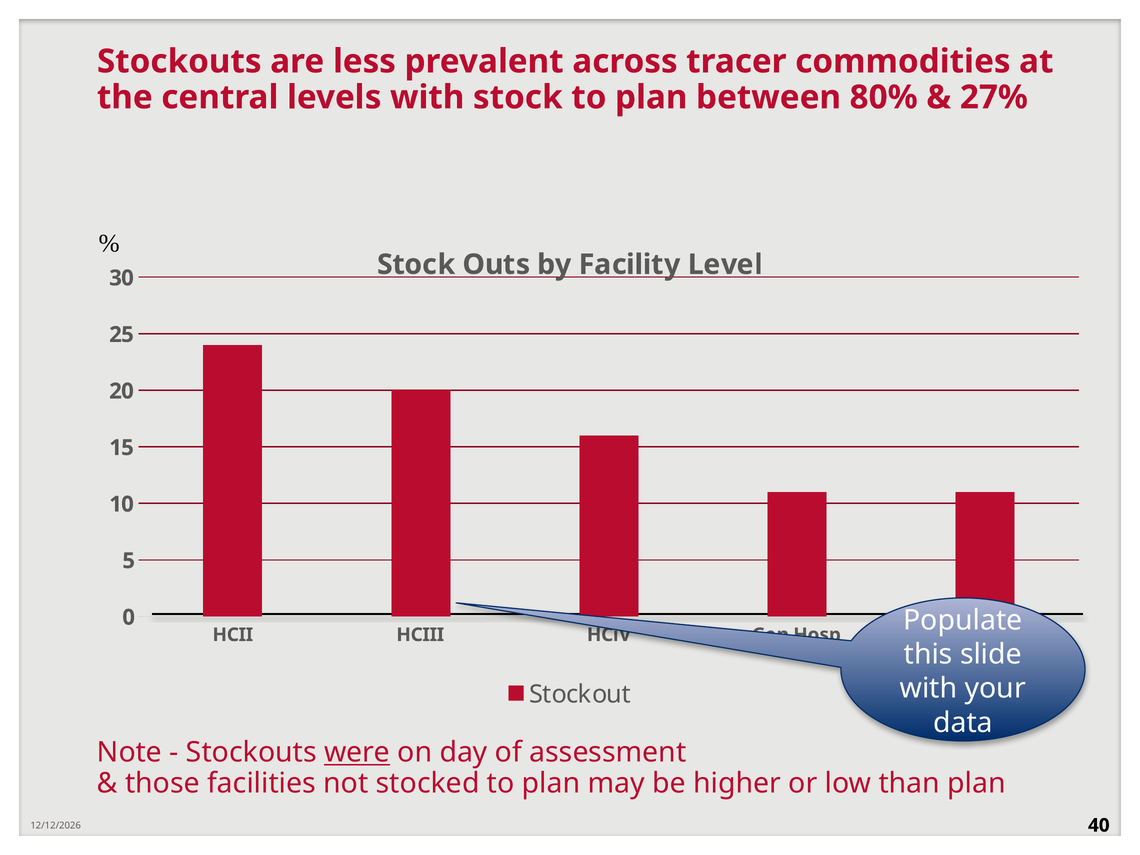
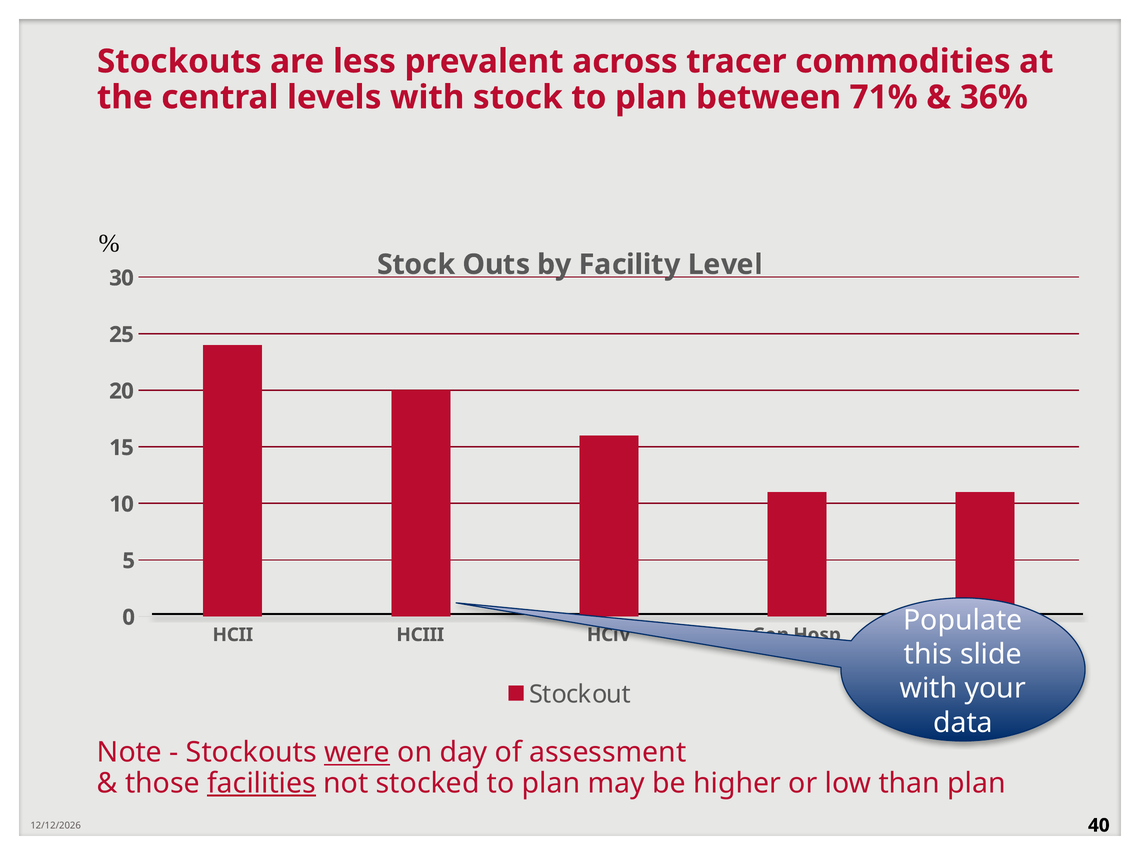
80%: 80% -> 71%
27%: 27% -> 36%
facilities underline: none -> present
